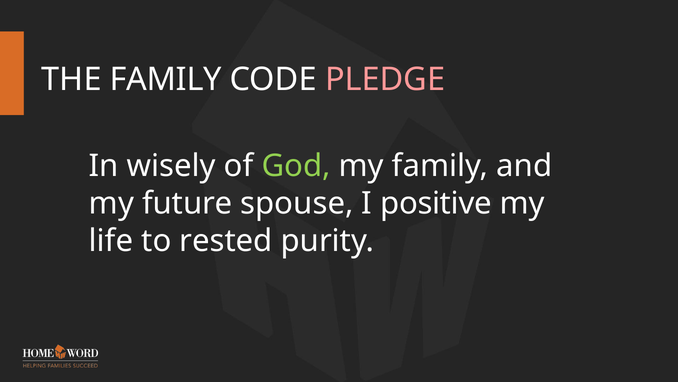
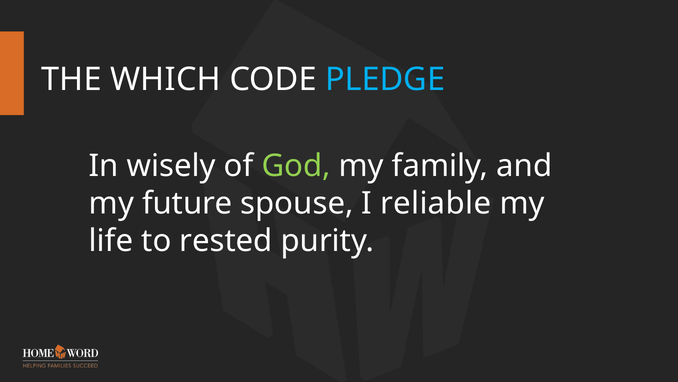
THE FAMILY: FAMILY -> WHICH
PLEDGE colour: pink -> light blue
positive: positive -> reliable
